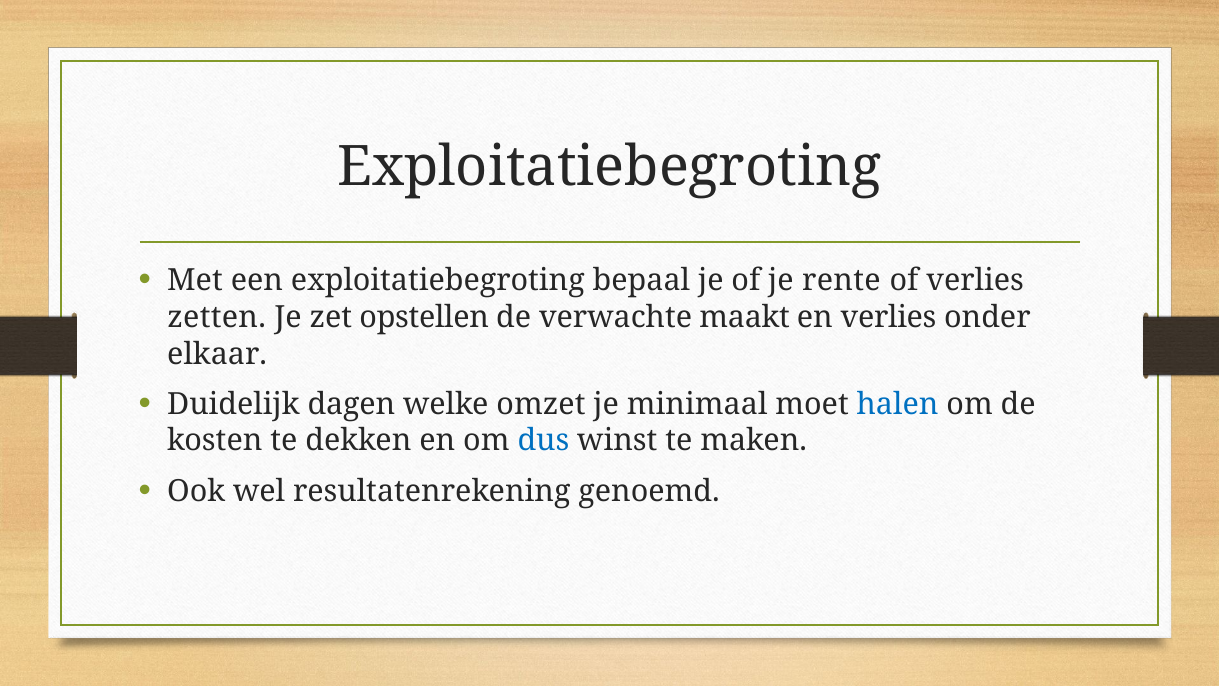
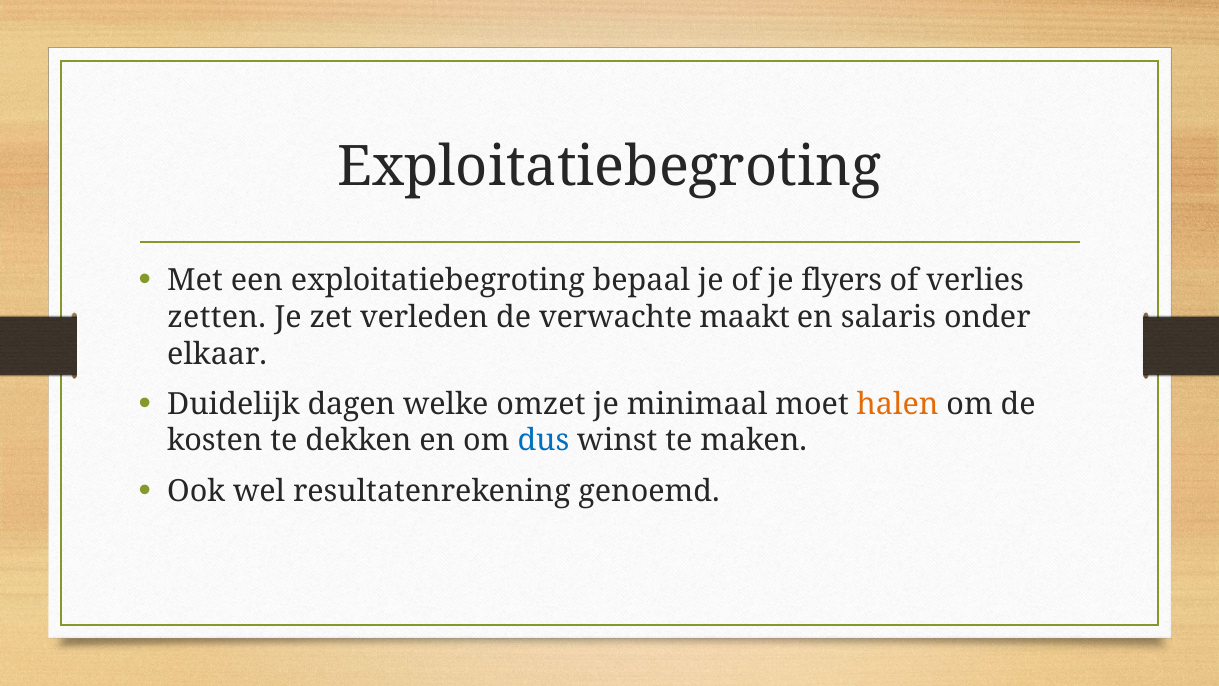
rente: rente -> flyers
opstellen: opstellen -> verleden
en verlies: verlies -> salaris
halen colour: blue -> orange
